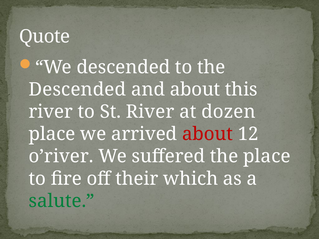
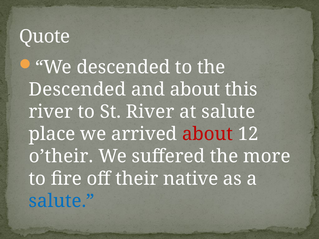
at dozen: dozen -> salute
o’river: o’river -> o’their
the place: place -> more
which: which -> native
salute at (62, 201) colour: green -> blue
